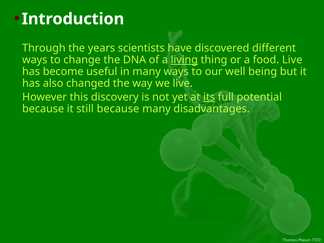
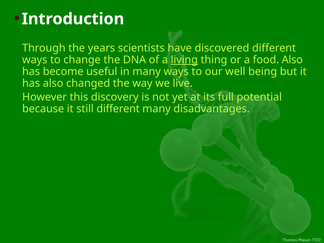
food Live: Live -> Also
its underline: present -> none
still because: because -> different
